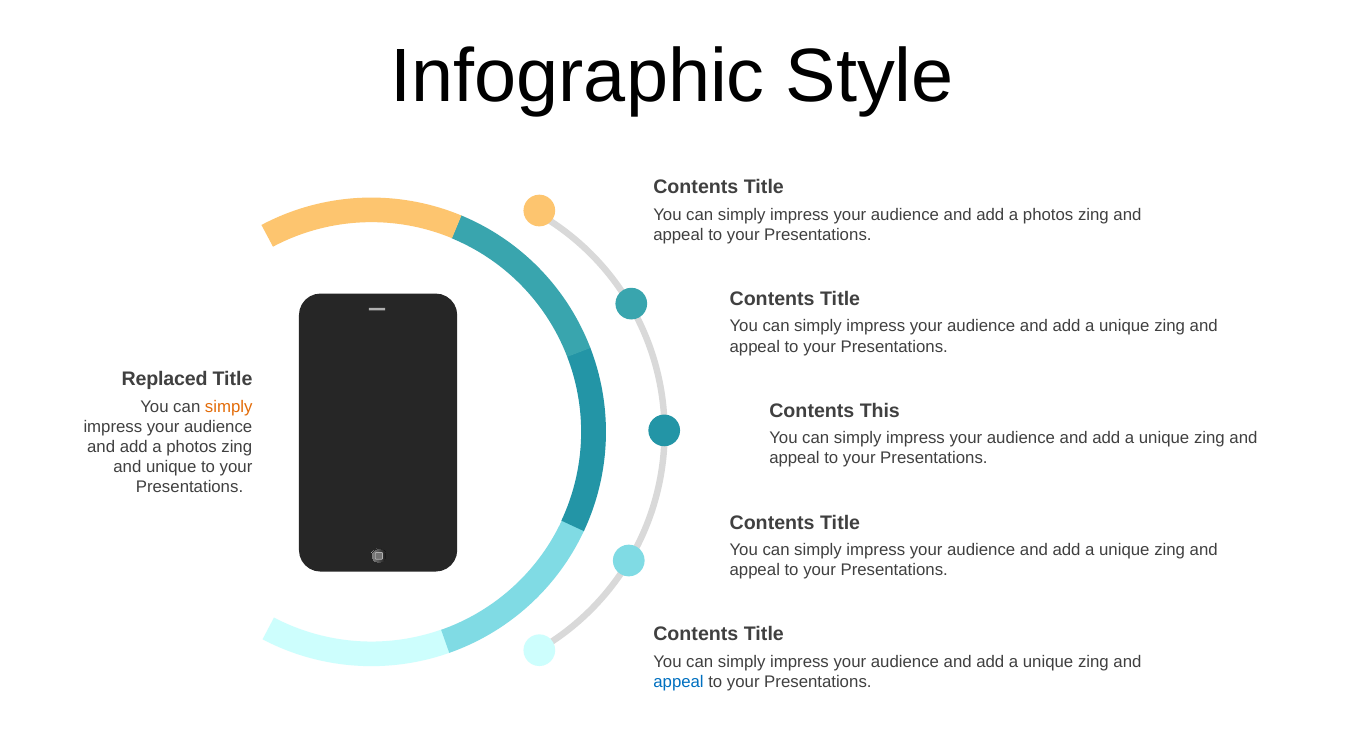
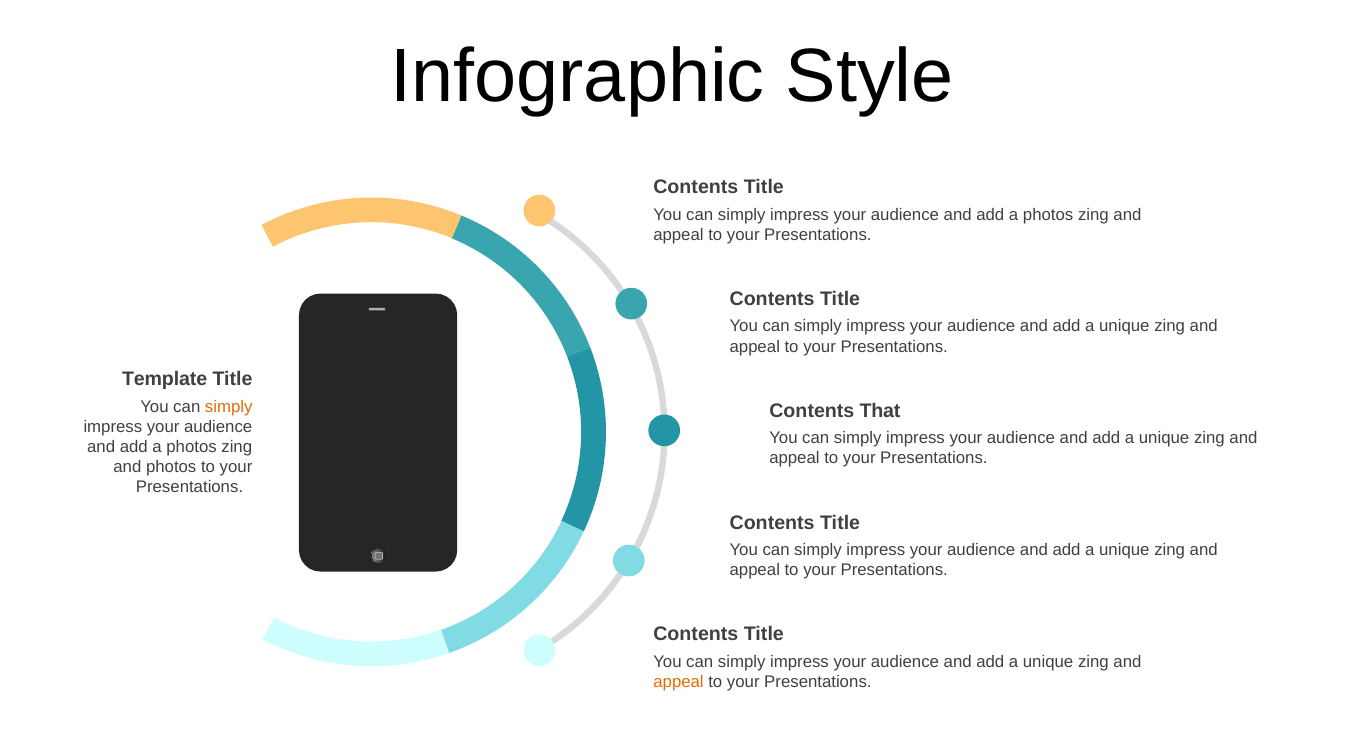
Replaced: Replaced -> Template
This: This -> That
and unique: unique -> photos
appeal at (679, 682) colour: blue -> orange
